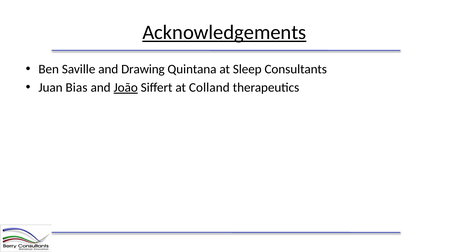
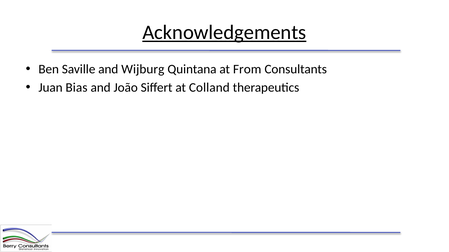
Drawing: Drawing -> Wijburg
Sleep: Sleep -> From
João underline: present -> none
